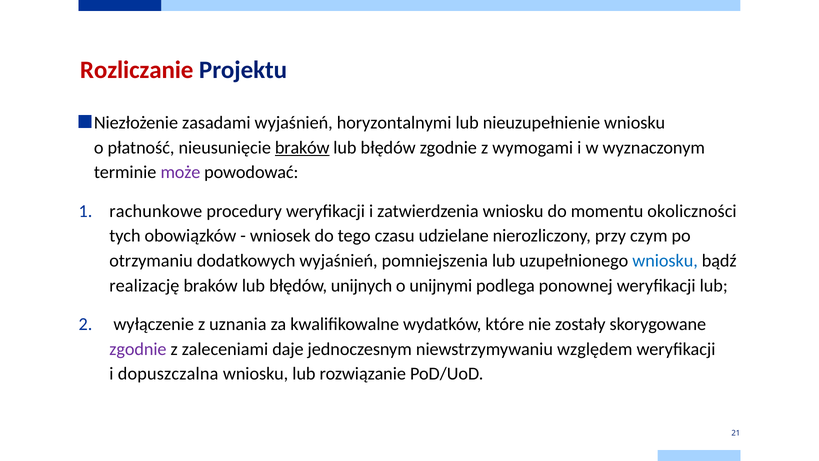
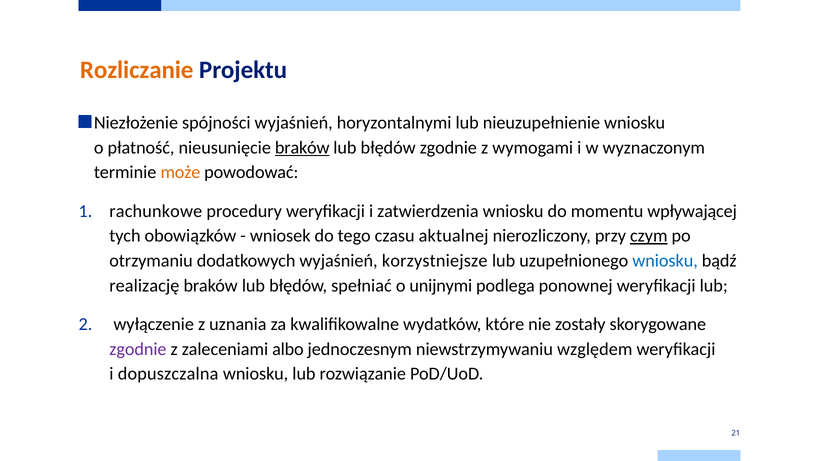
Rozliczanie colour: red -> orange
zasadami: zasadami -> spójności
może colour: purple -> orange
okoliczności: okoliczności -> wpływającej
udzielane: udzielane -> aktualnej
czym underline: none -> present
pomniejszenia: pomniejszenia -> korzystniejsze
unijnych: unijnych -> spełniać
daje: daje -> albo
